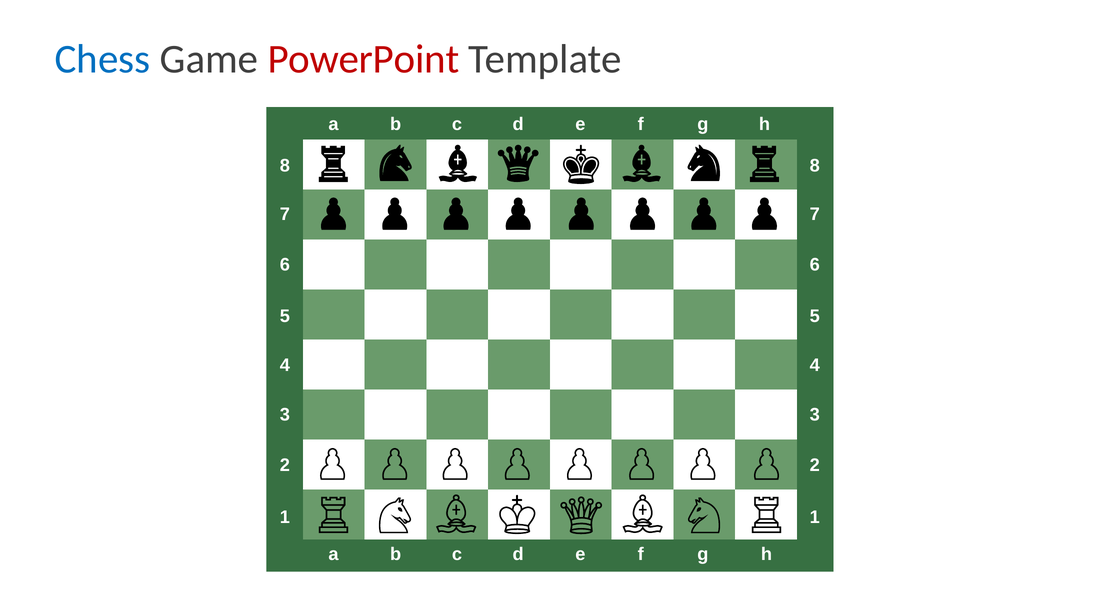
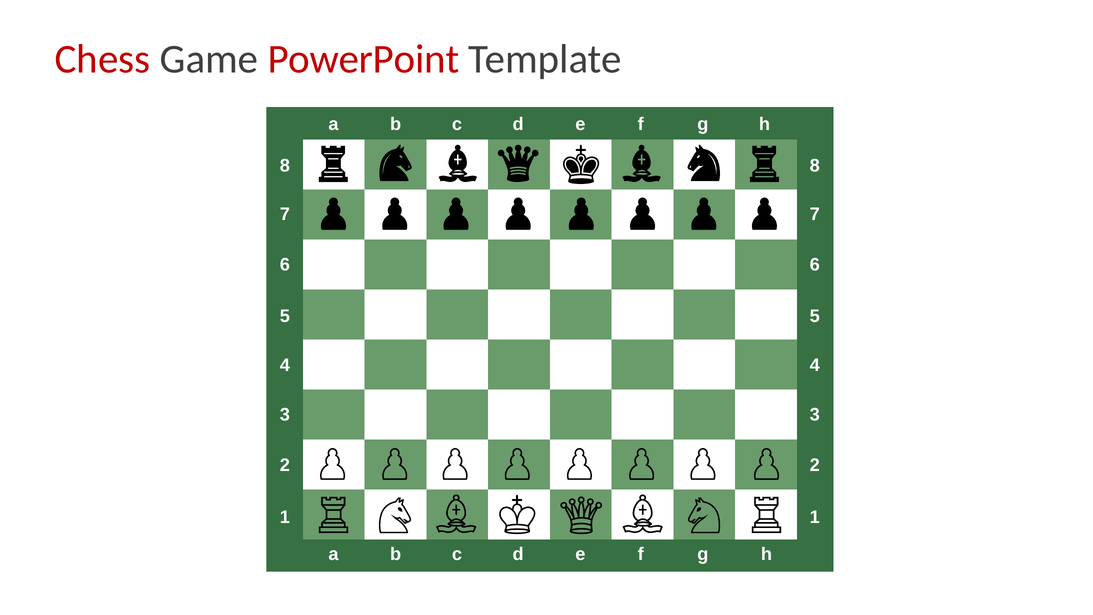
Chess colour: blue -> red
